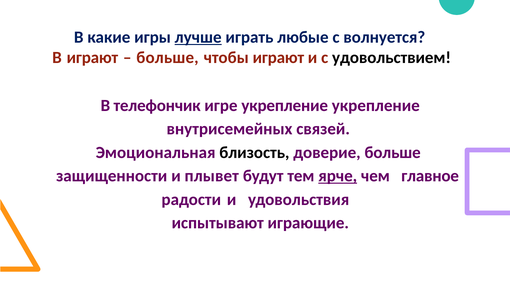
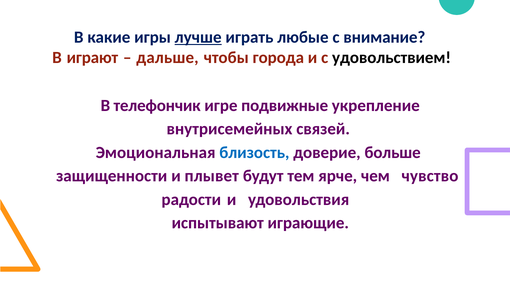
волнуется: волнуется -> внимание
больше at (167, 58): больше -> дальше
чтобы играют: играют -> города
игре укрепление: укрепление -> подвижные
близость colour: black -> blue
ярче underline: present -> none
главное: главное -> чувство
